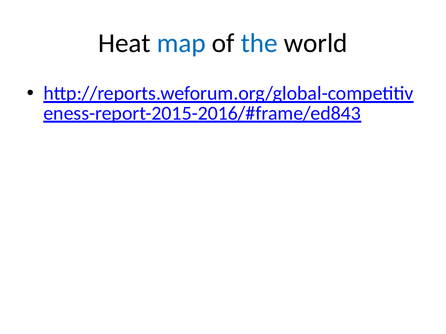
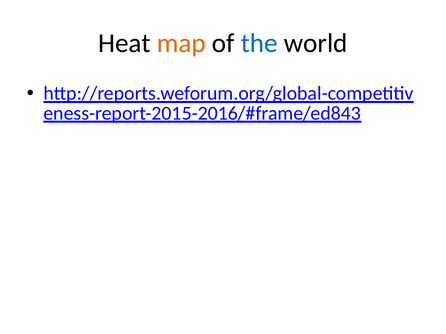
map colour: blue -> orange
